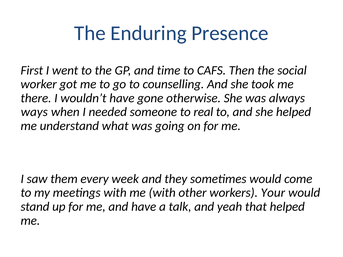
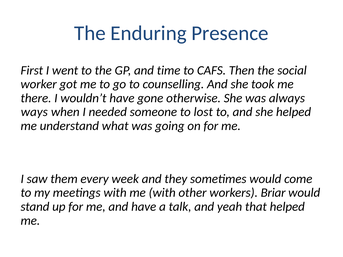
real: real -> lost
Your: Your -> Briar
